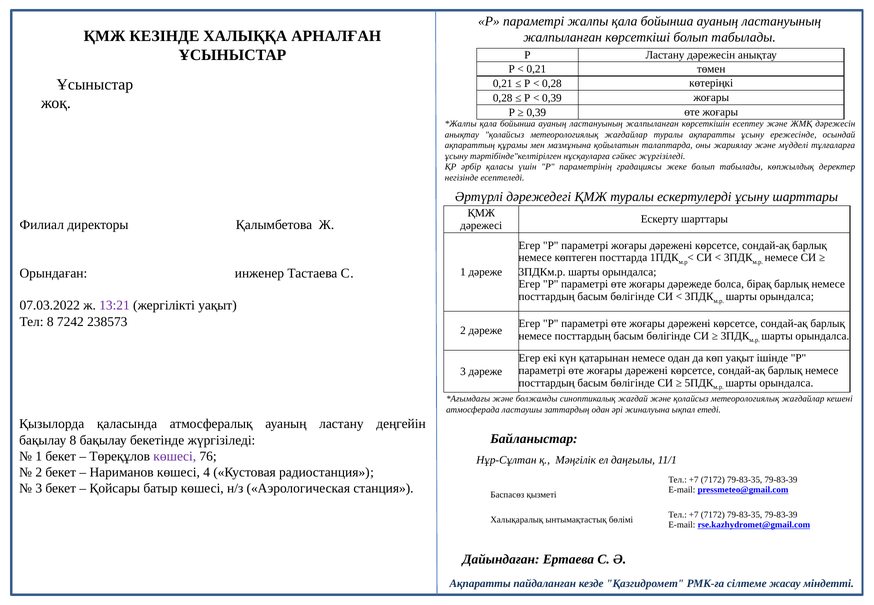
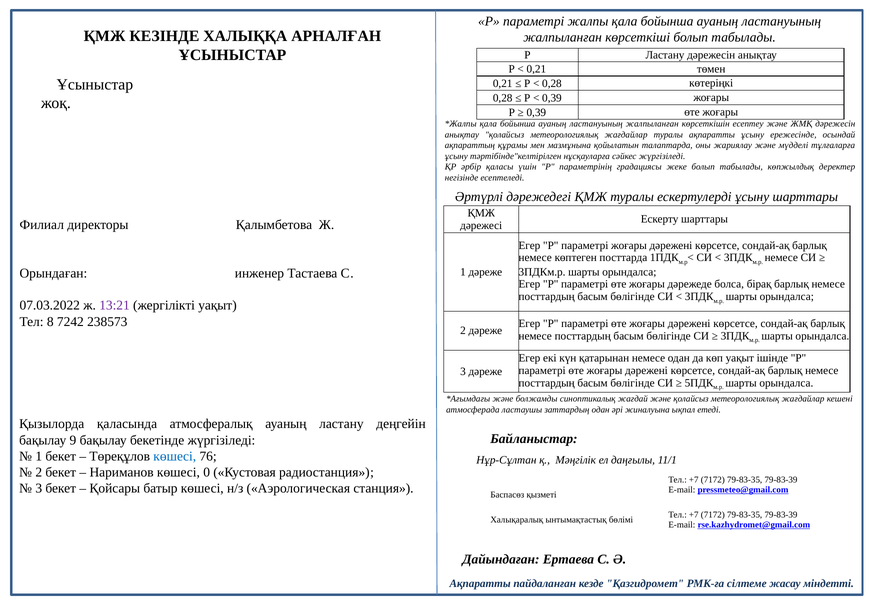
бақылау 8: 8 -> 9
көшесі at (175, 456) colour: purple -> blue
4: 4 -> 0
